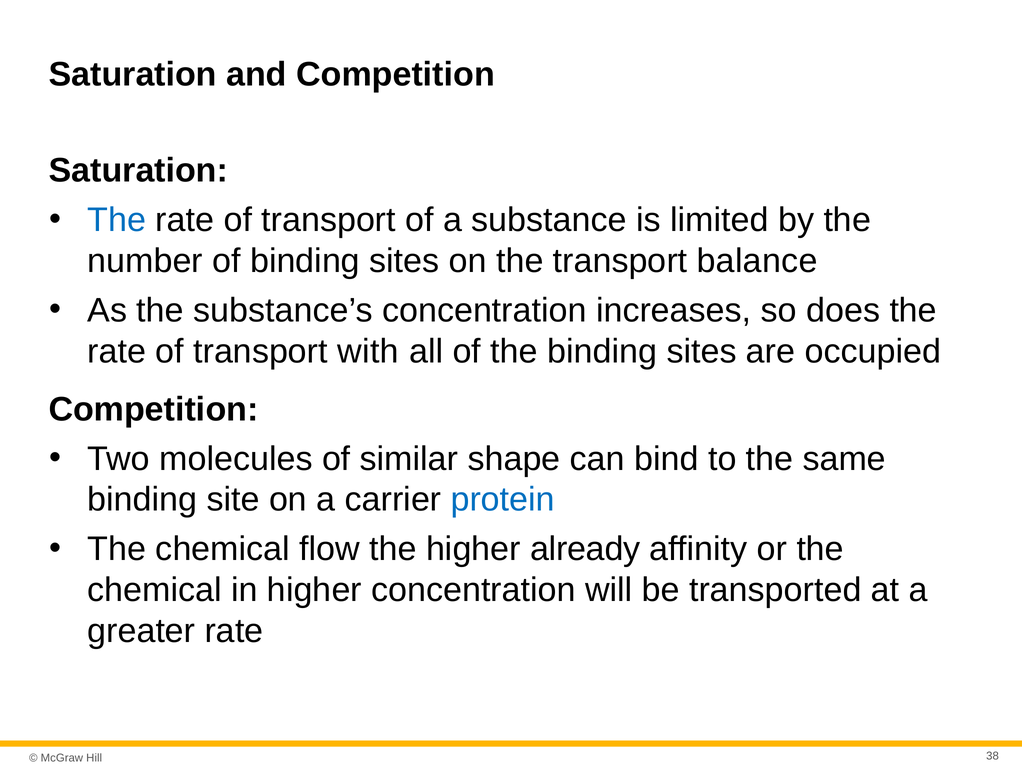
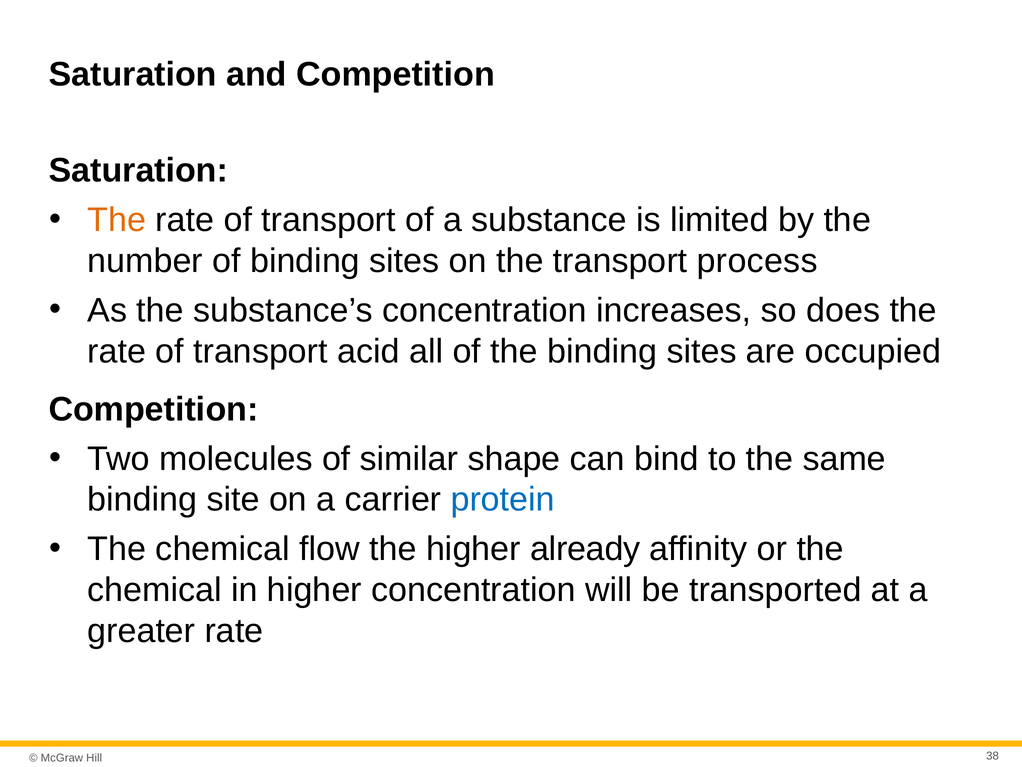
The at (117, 220) colour: blue -> orange
balance: balance -> process
with: with -> acid
